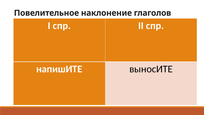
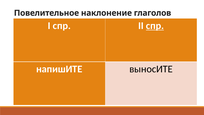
спр at (155, 26) underline: none -> present
